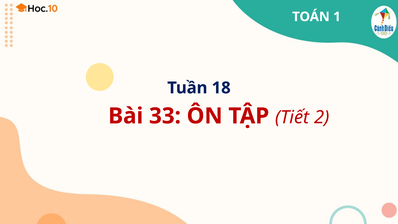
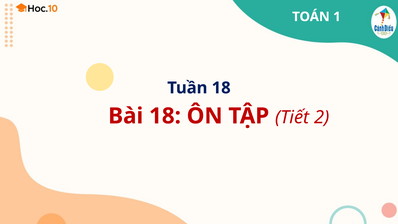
Bài 33: 33 -> 18
